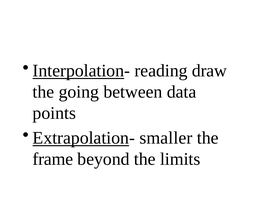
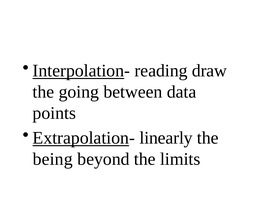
smaller: smaller -> linearly
frame: frame -> being
